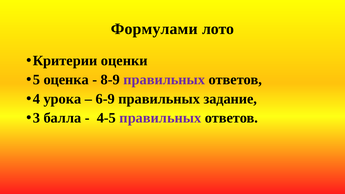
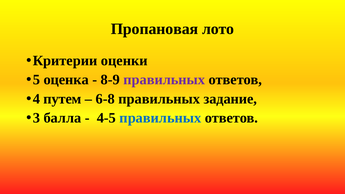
Формулами: Формулами -> Пропановая
урока: урока -> путем
6-9: 6-9 -> 6-8
правильных at (160, 118) colour: purple -> blue
